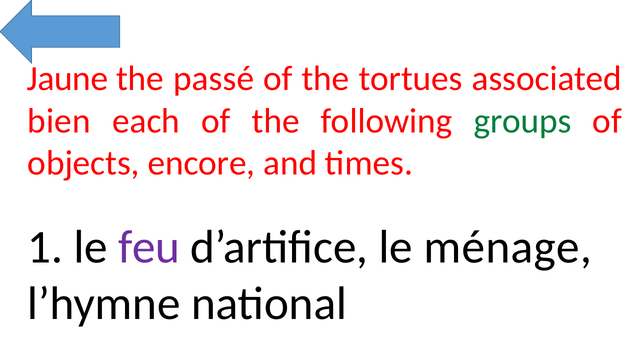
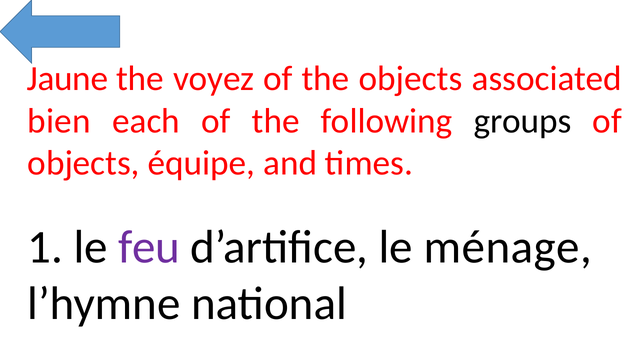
passé: passé -> voyez
the tortues: tortues -> objects
groups colour: green -> black
encore: encore -> équipe
